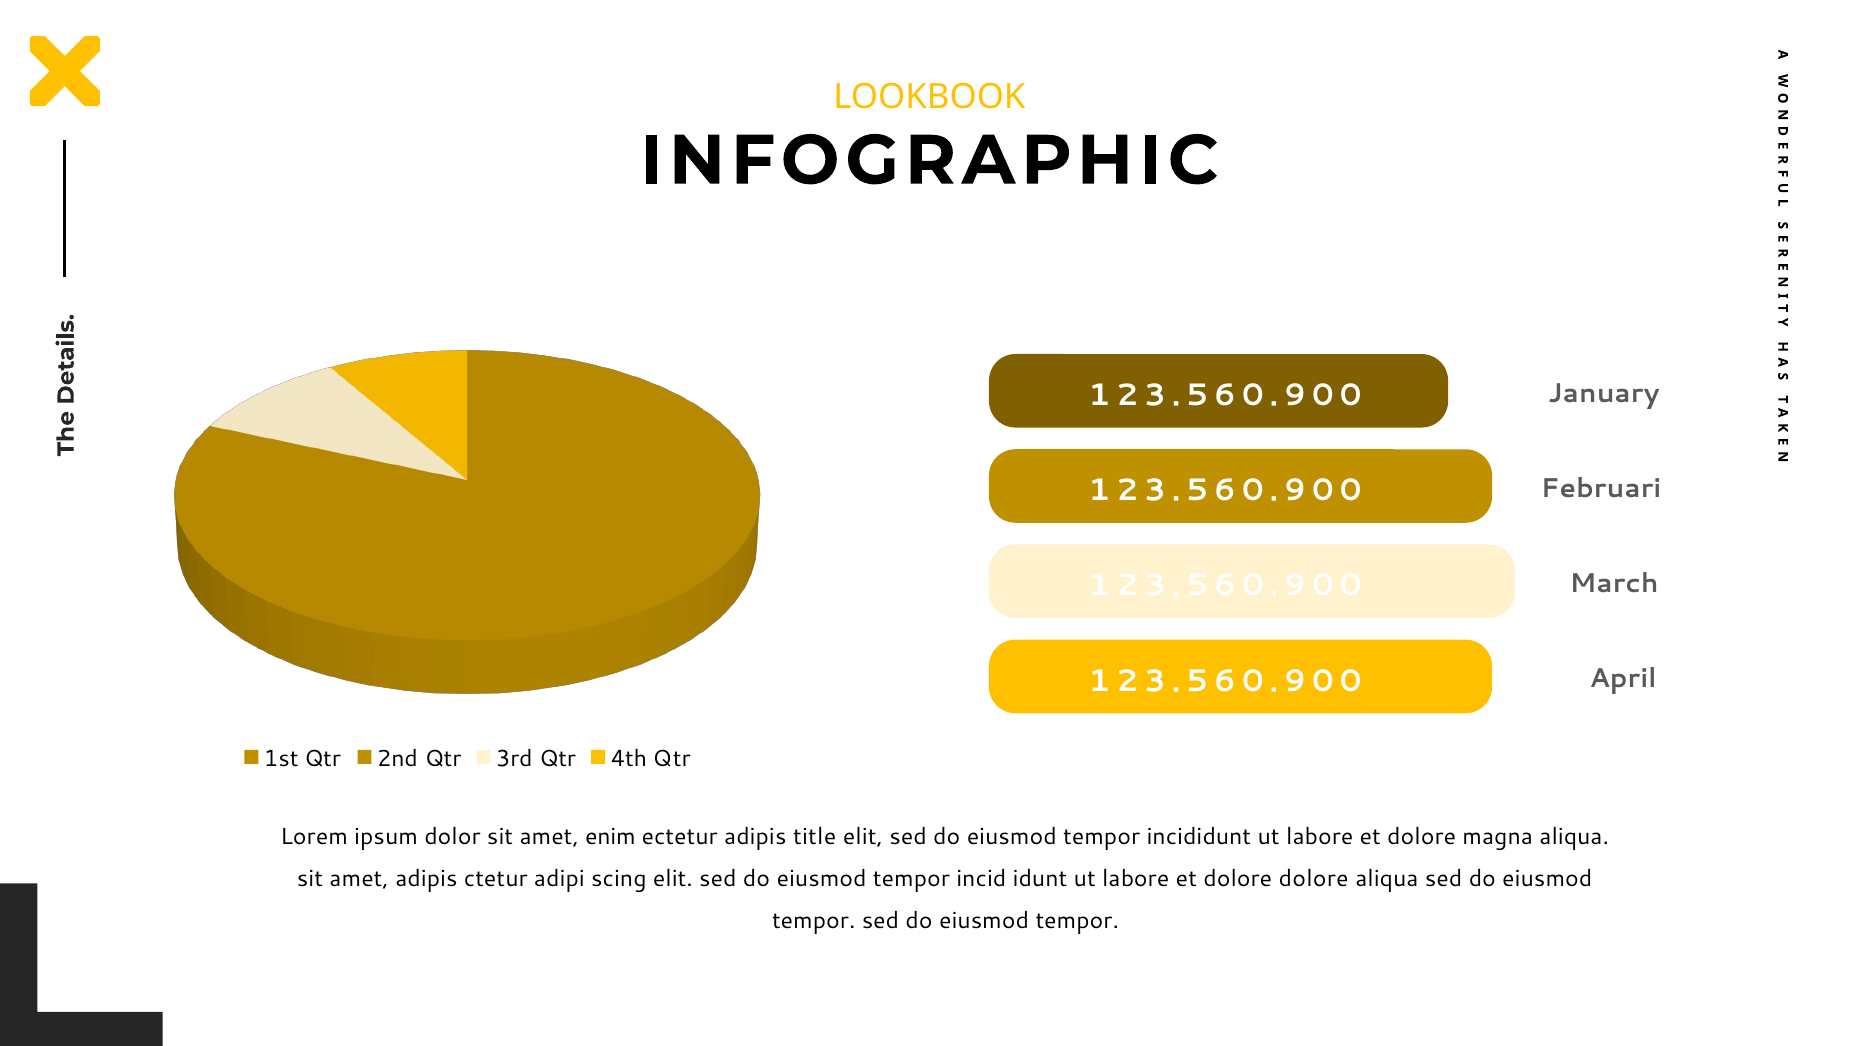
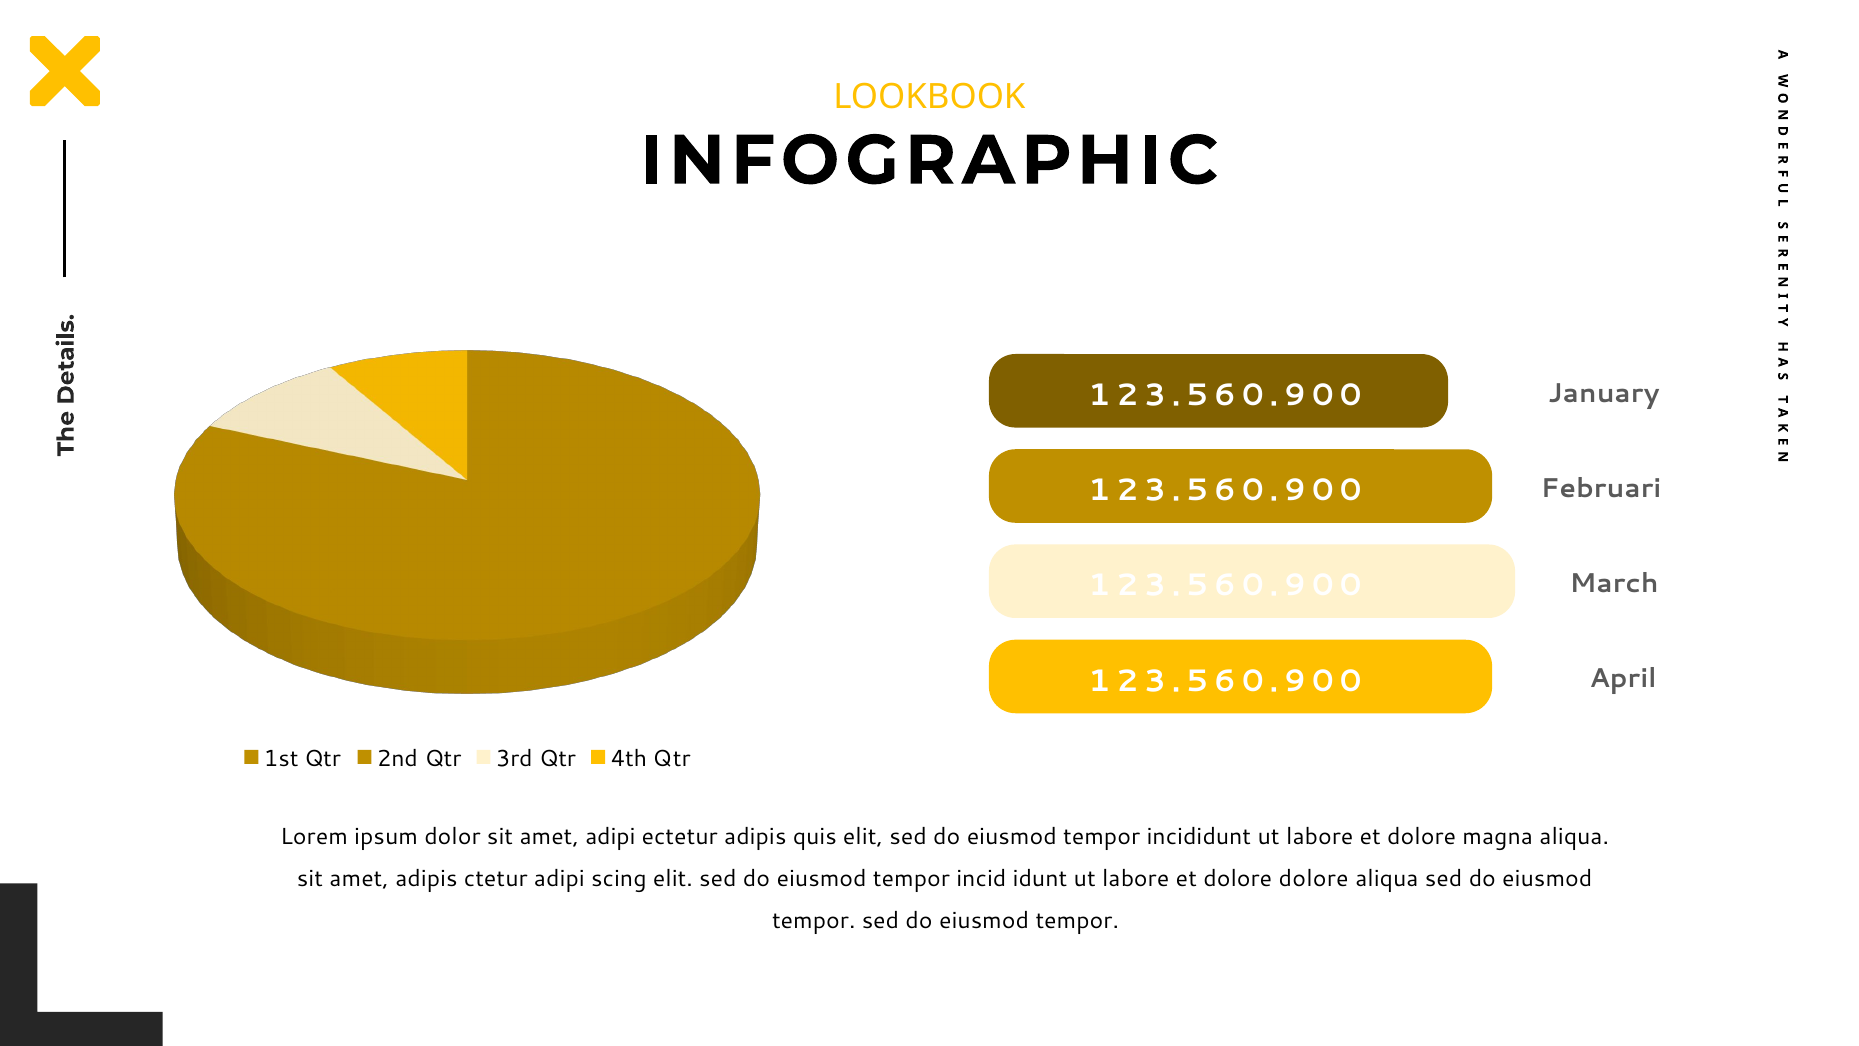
amet enim: enim -> adipi
title: title -> quis
